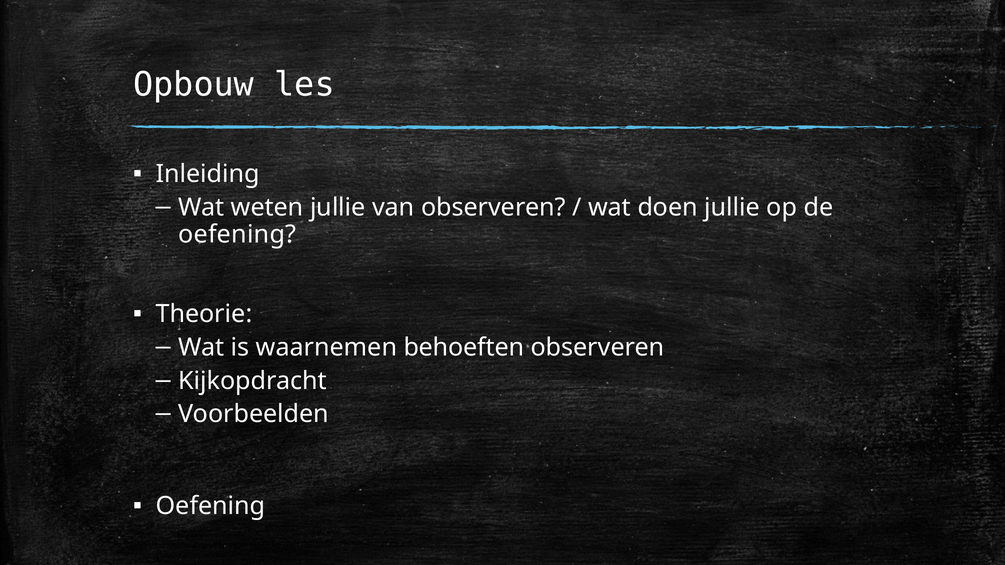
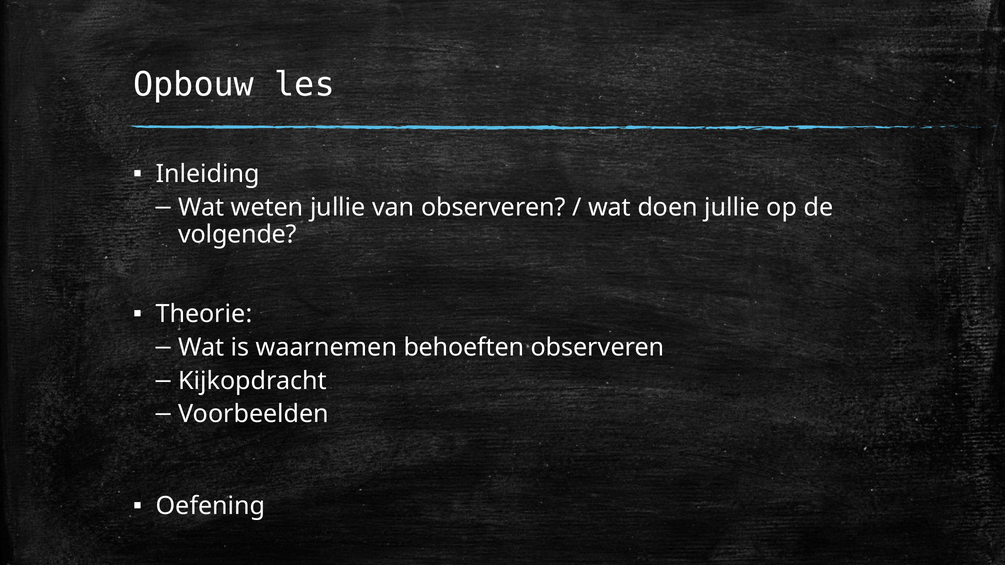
oefening at (237, 235): oefening -> volgende
